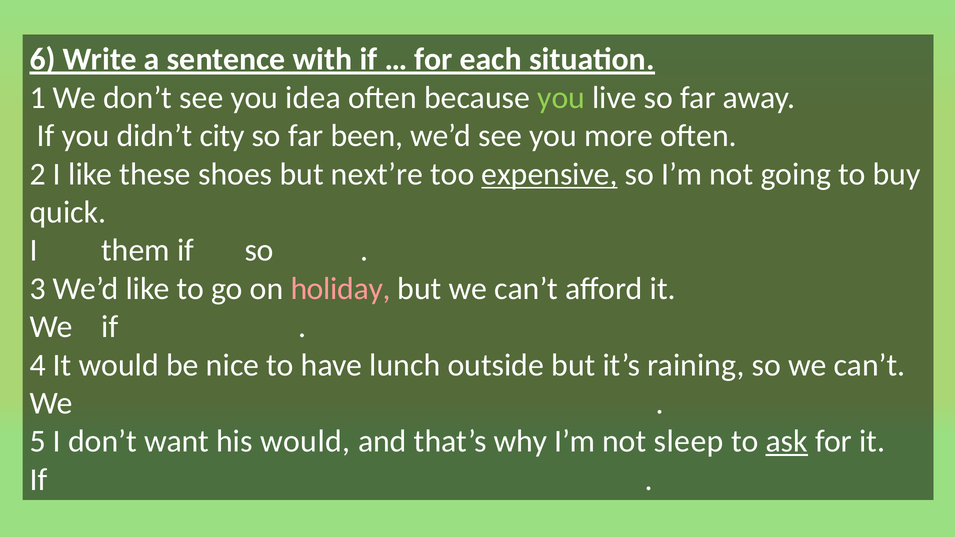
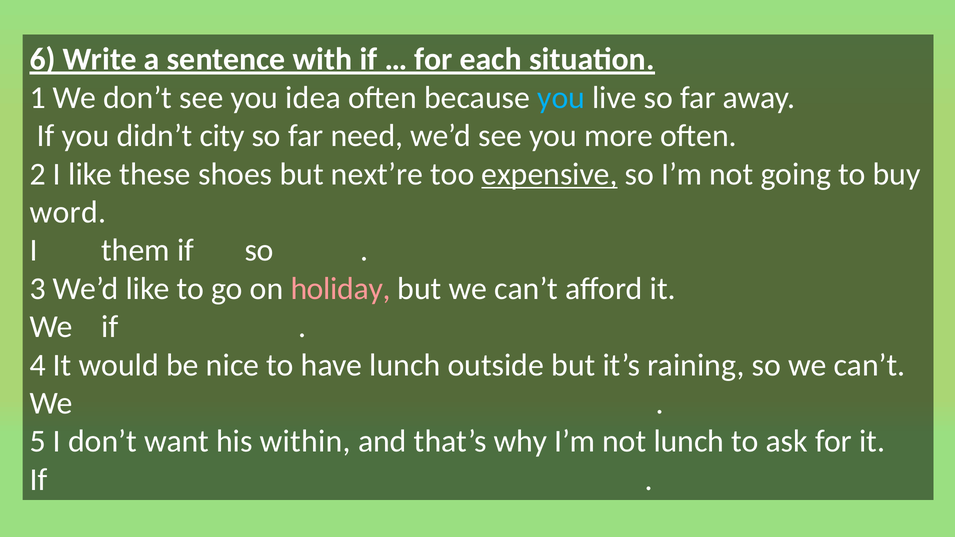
you at (561, 98) colour: light green -> light blue
been: been -> need
quick: quick -> word
his would: would -> within
not sleep: sleep -> lunch
ask underline: present -> none
